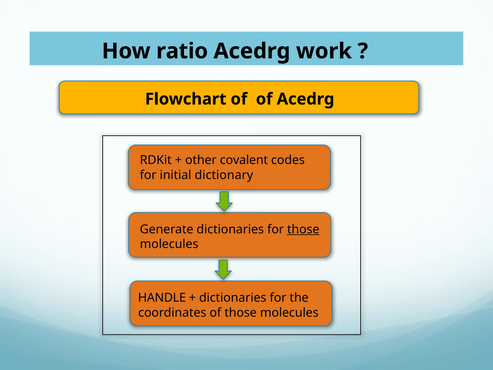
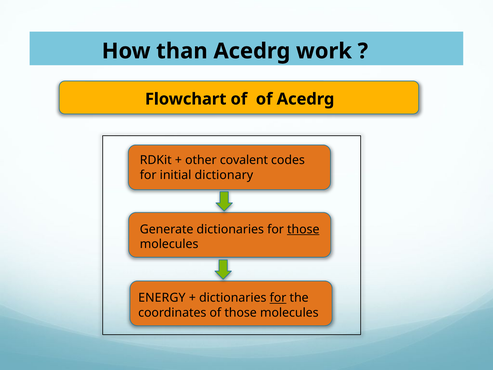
ratio: ratio -> than
HANDLE: HANDLE -> ENERGY
for at (278, 298) underline: none -> present
